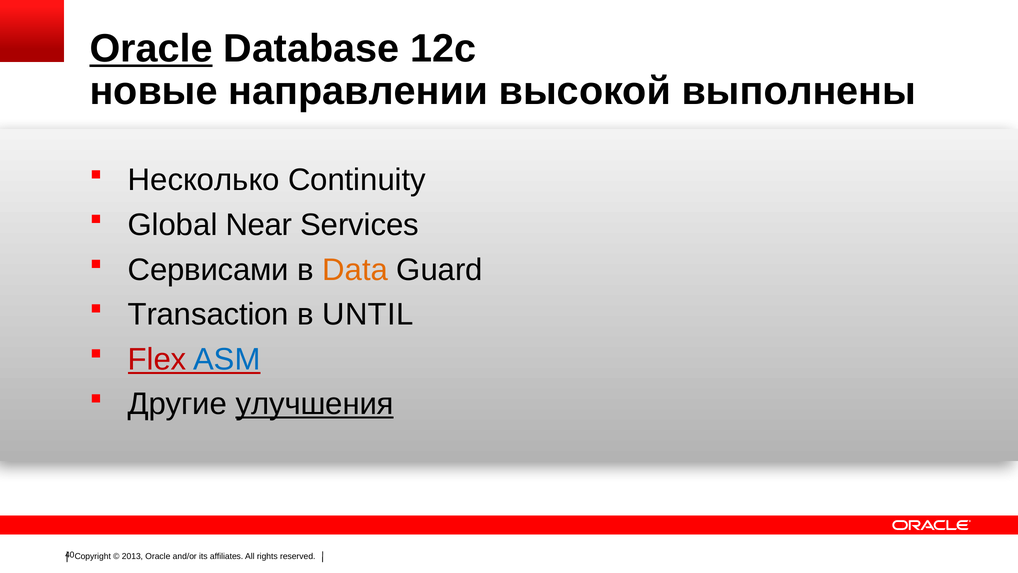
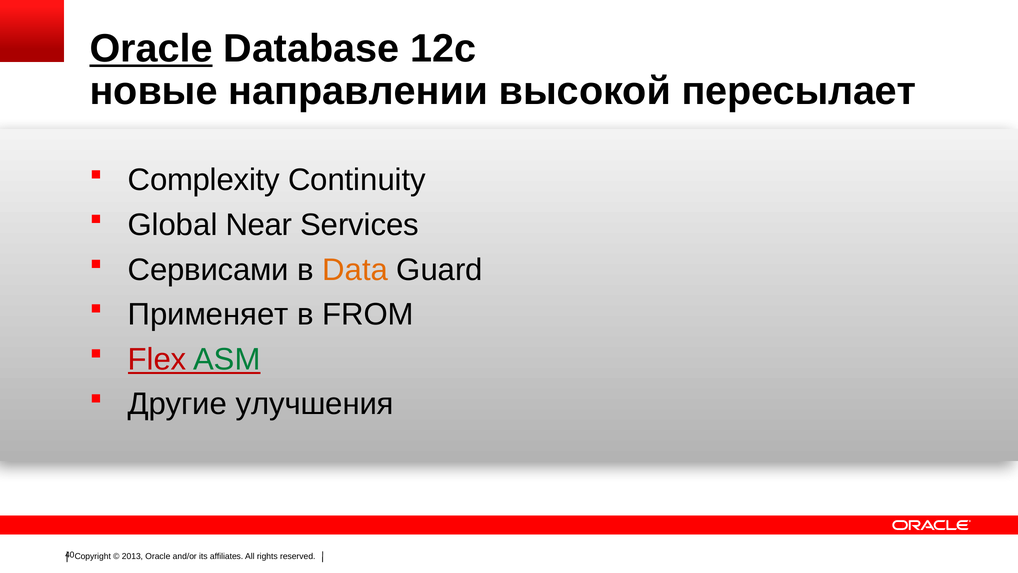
выполнены: выполнены -> пересылает
Несколько: Несколько -> Complexity
Transaction: Transaction -> Применяет
UNTIL: UNTIL -> FROM
ASM colour: blue -> green
улучшения underline: present -> none
